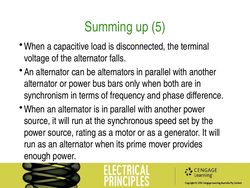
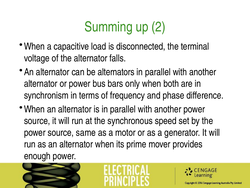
5: 5 -> 2
rating: rating -> same
